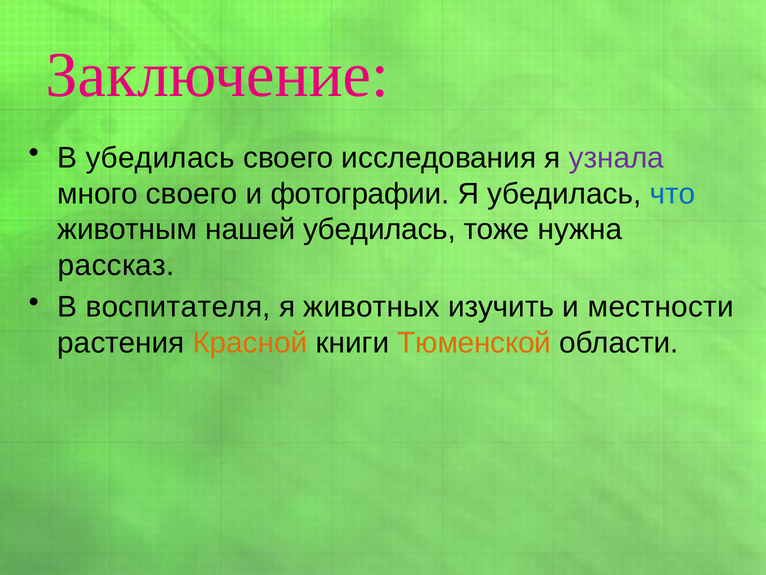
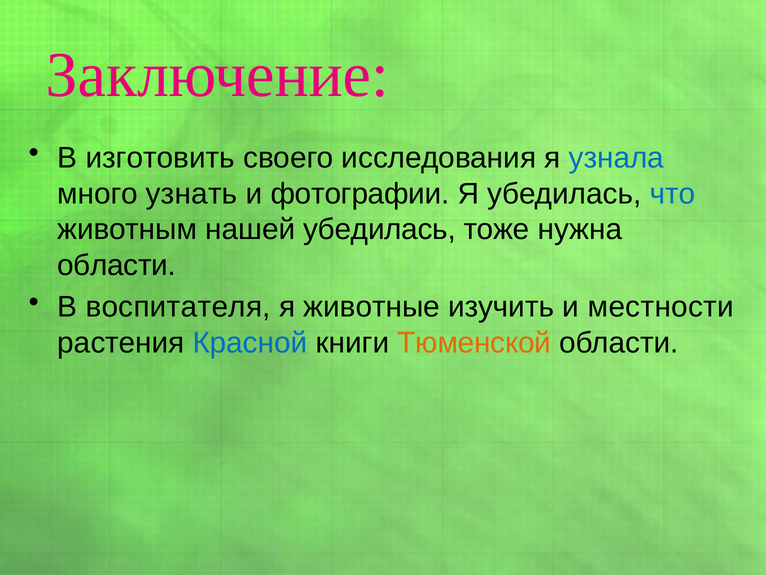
В убедилась: убедилась -> изготовить
узнала colour: purple -> blue
много своего: своего -> узнать
рассказ at (116, 265): рассказ -> области
животных: животных -> животные
Красной colour: orange -> blue
